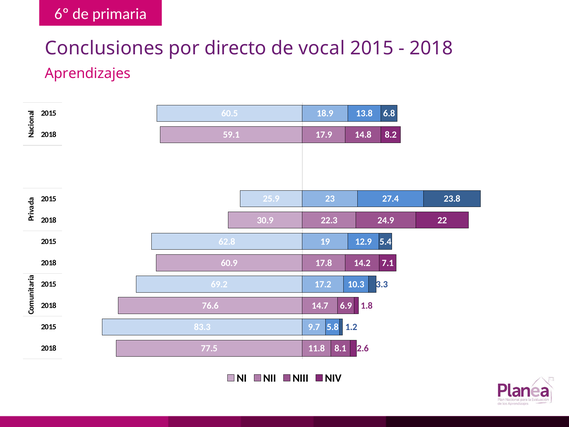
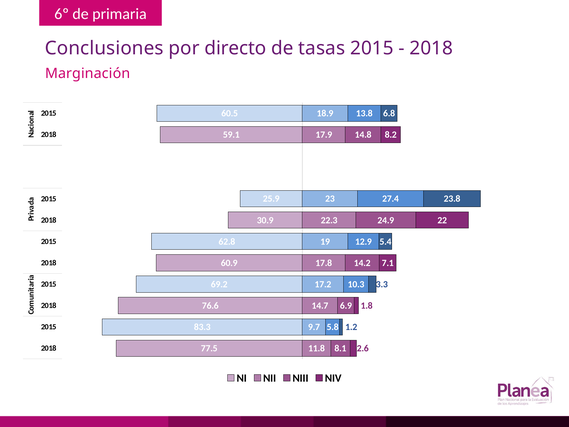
vocal: vocal -> tasas
Aprendizajes: Aprendizajes -> Marginación
